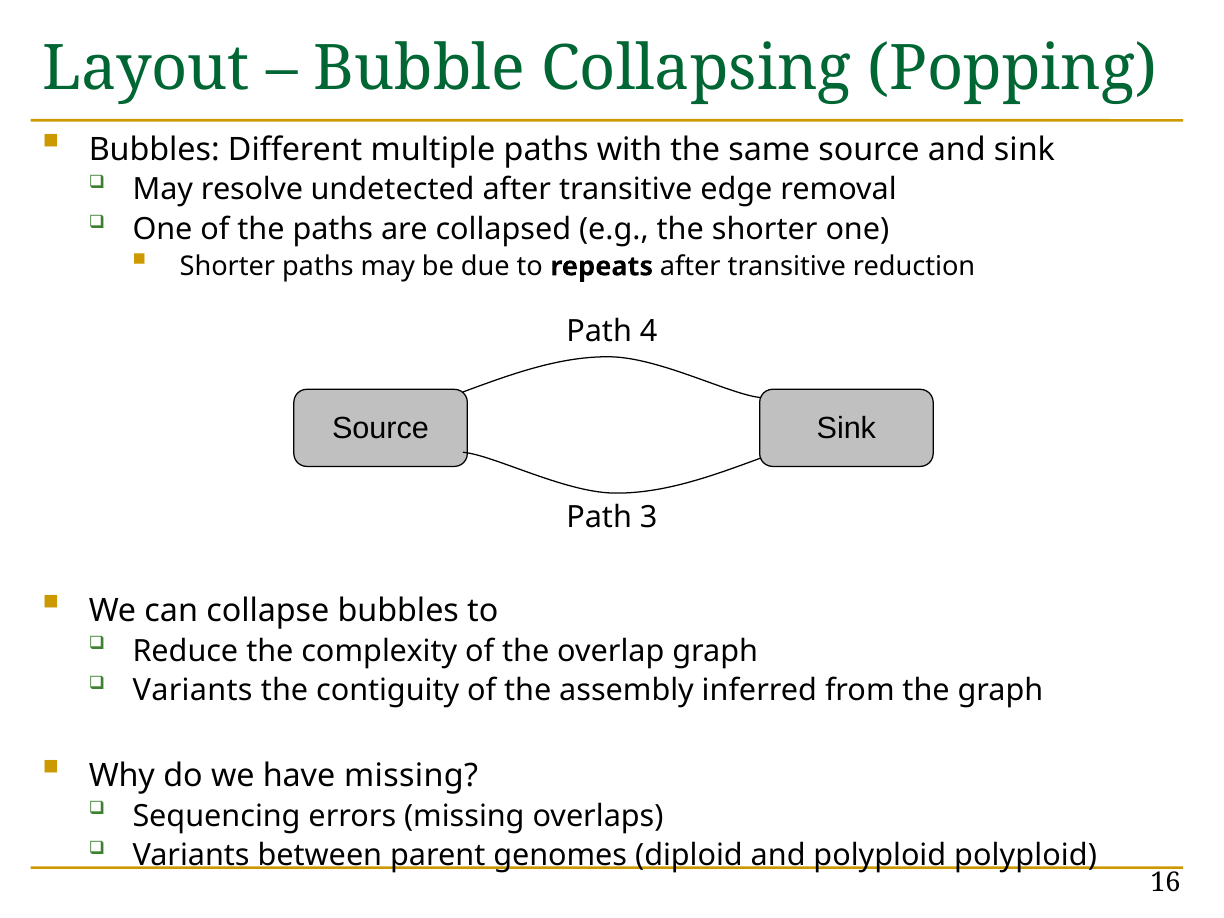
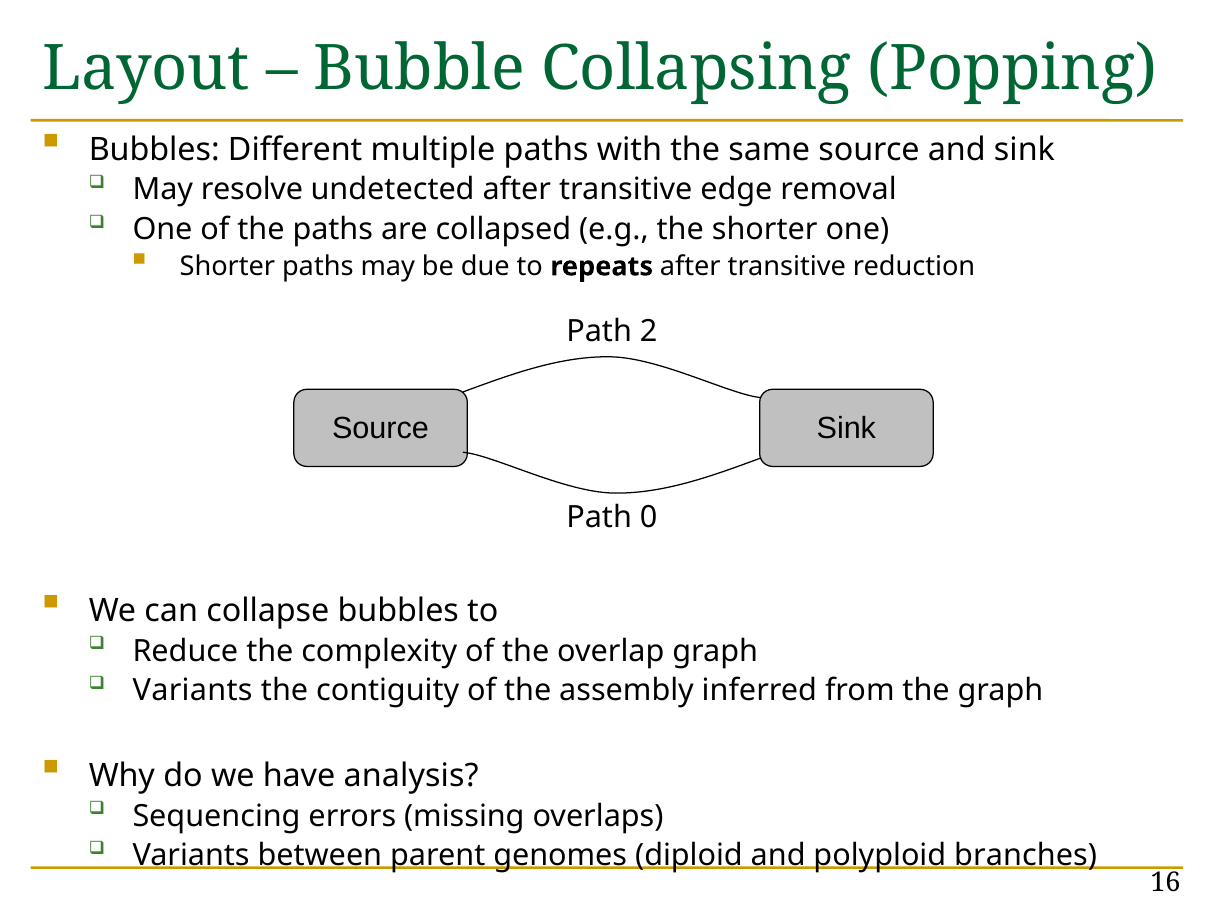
4: 4 -> 2
3: 3 -> 0
have missing: missing -> analysis
polyploid polyploid: polyploid -> branches
